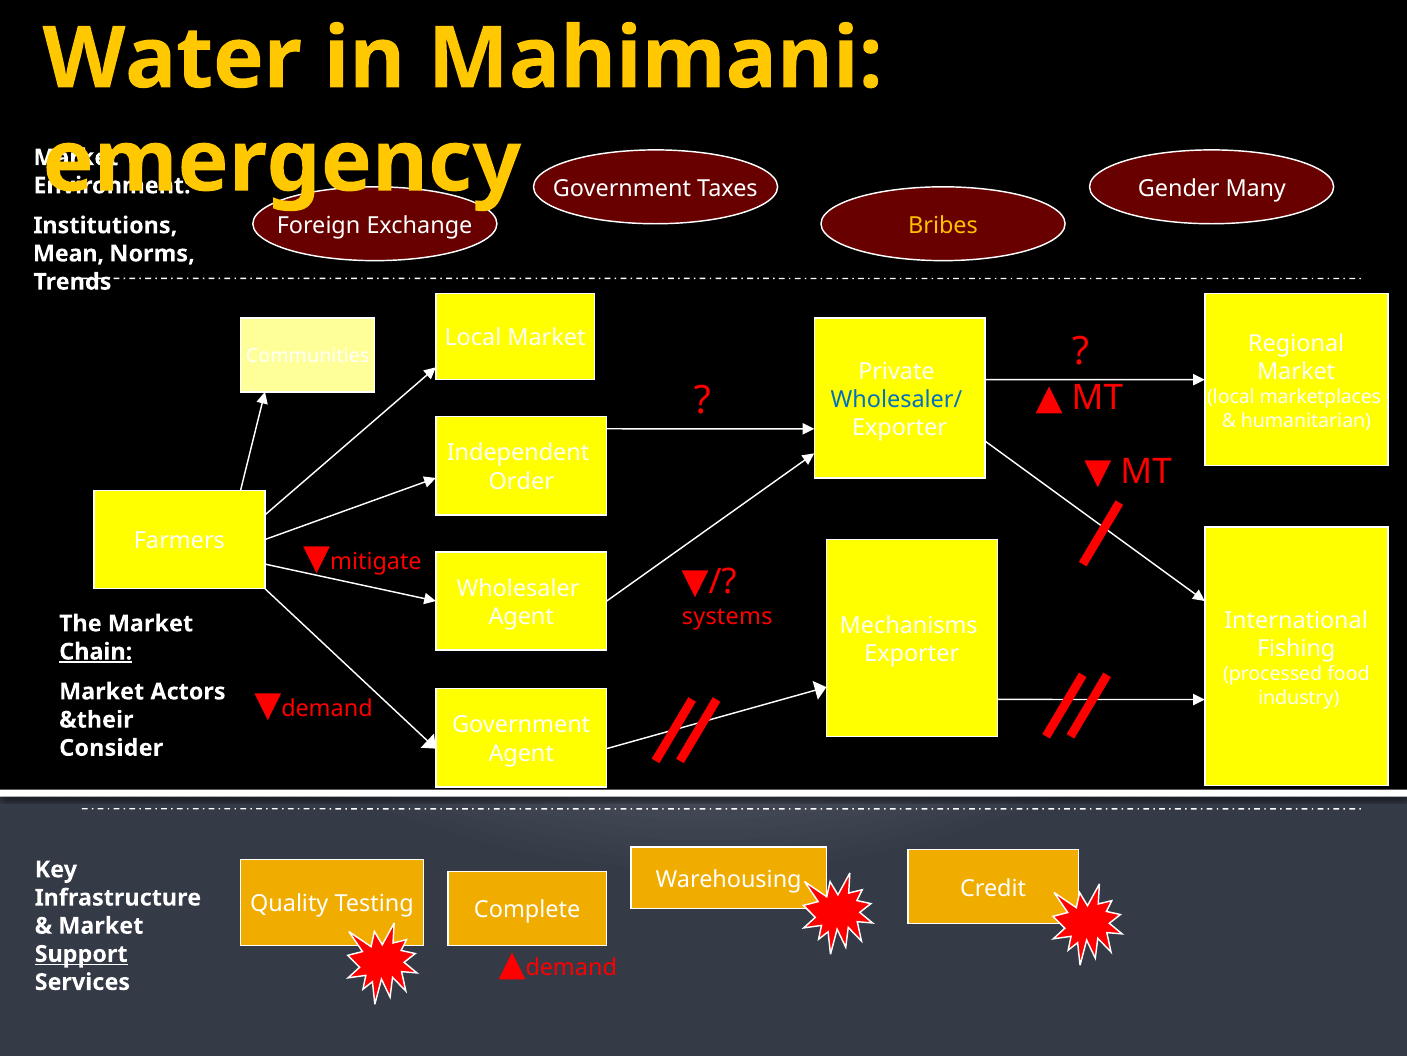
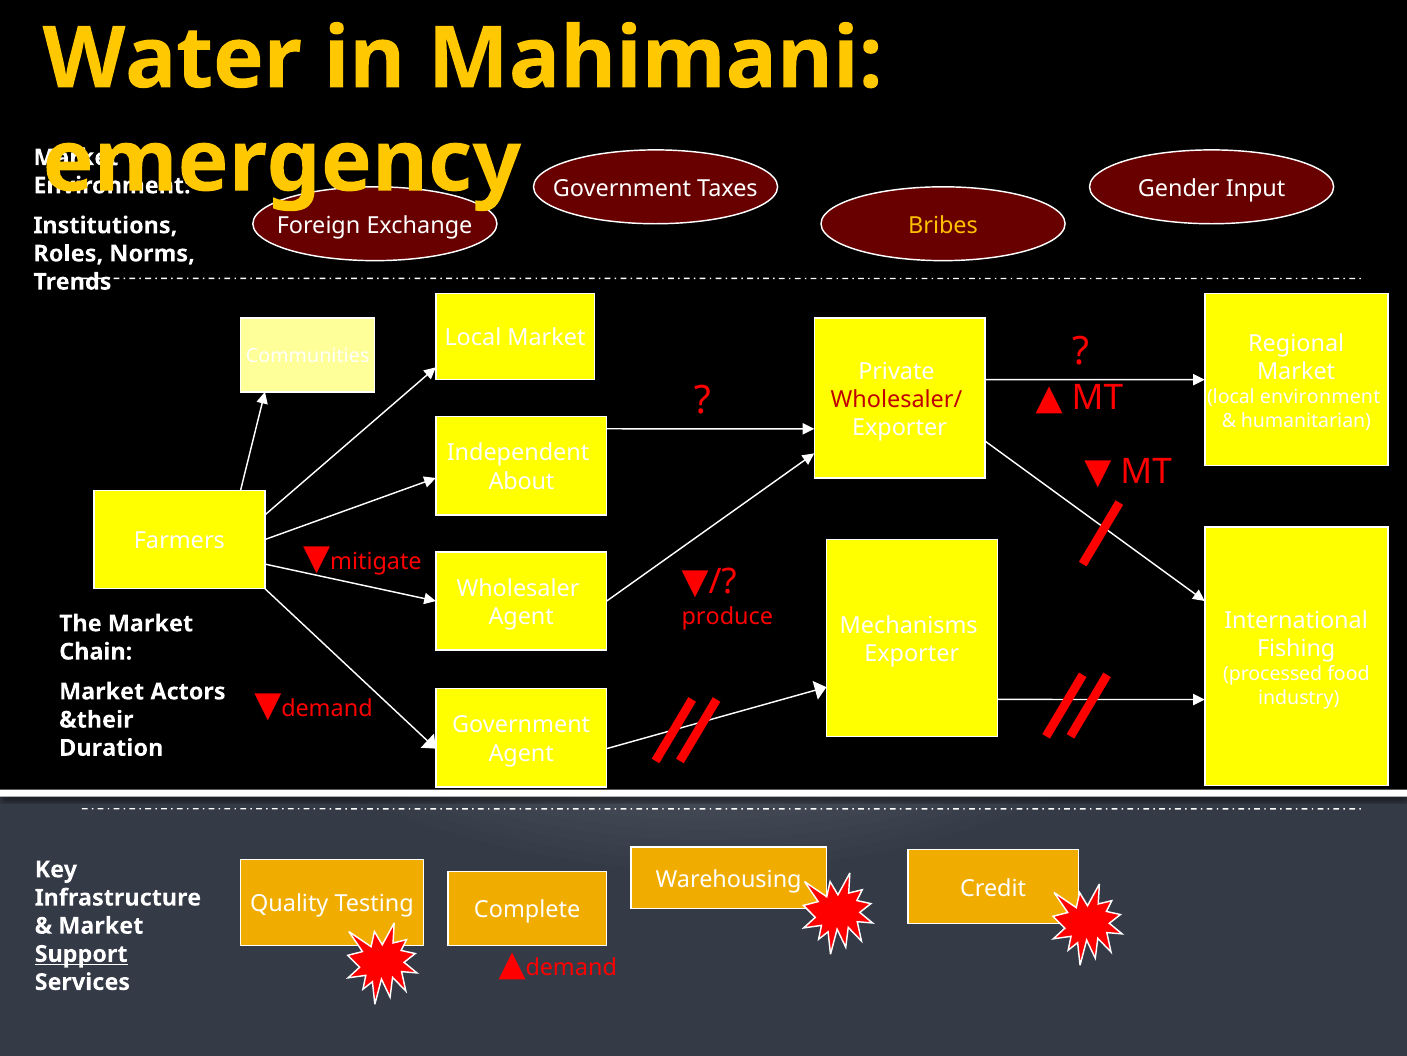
Many: Many -> Input
Mean: Mean -> Roles
local marketplaces: marketplaces -> environment
Wholesaler/ colour: blue -> red
Order: Order -> About
systems: systems -> produce
Chain underline: present -> none
Consider: Consider -> Duration
